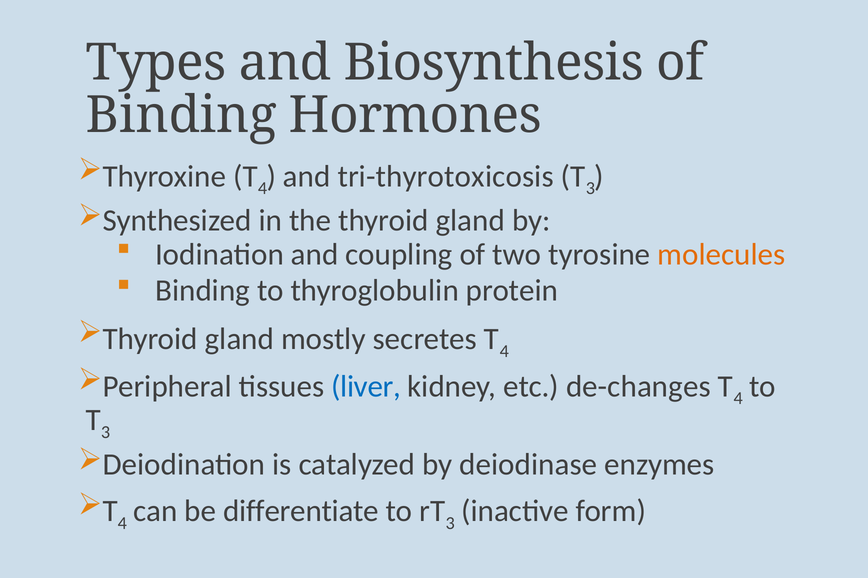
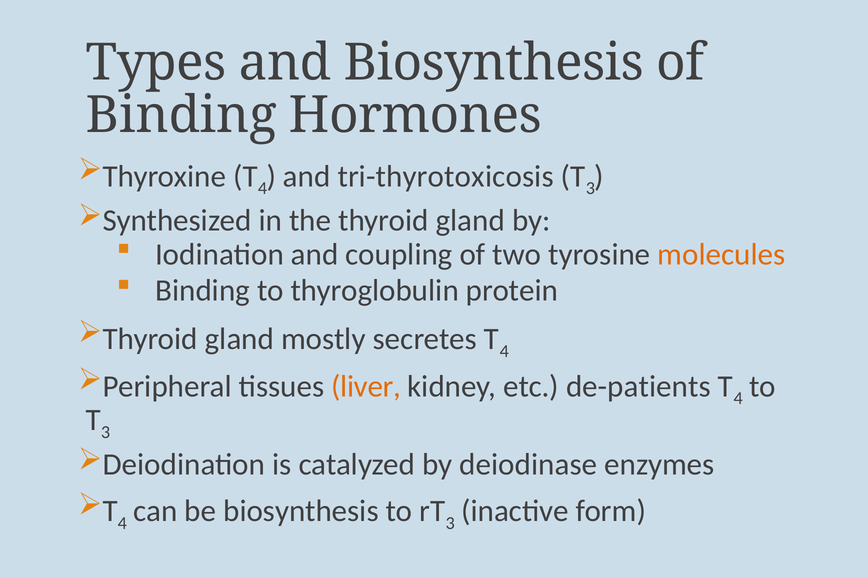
liver colour: blue -> orange
de-changes: de-changes -> de-patients
be differentiate: differentiate -> biosynthesis
